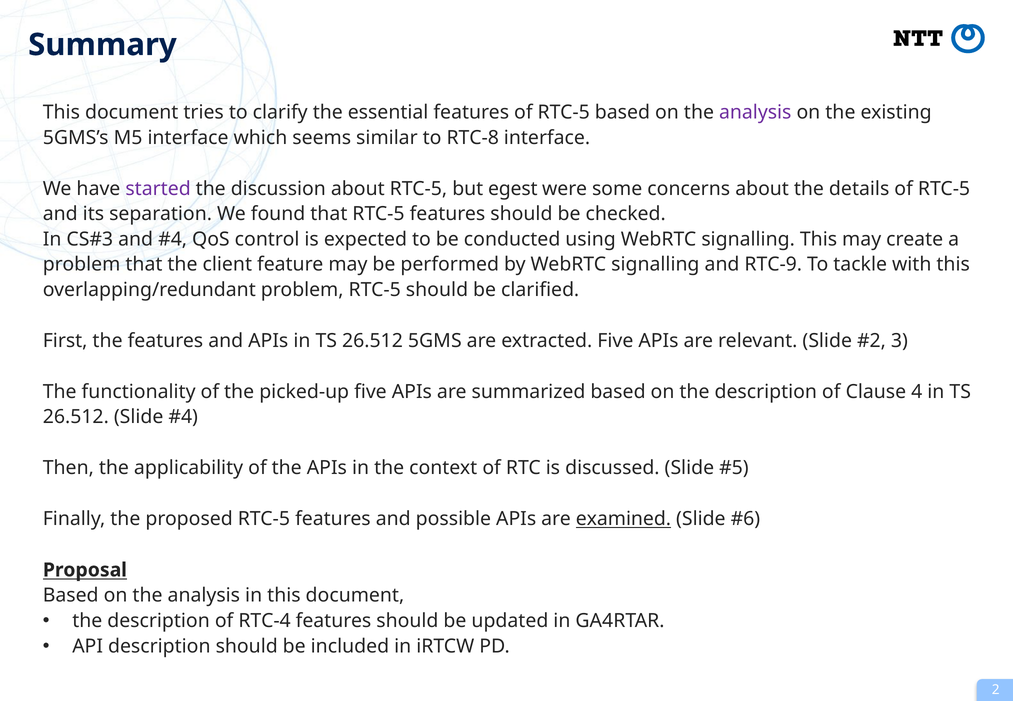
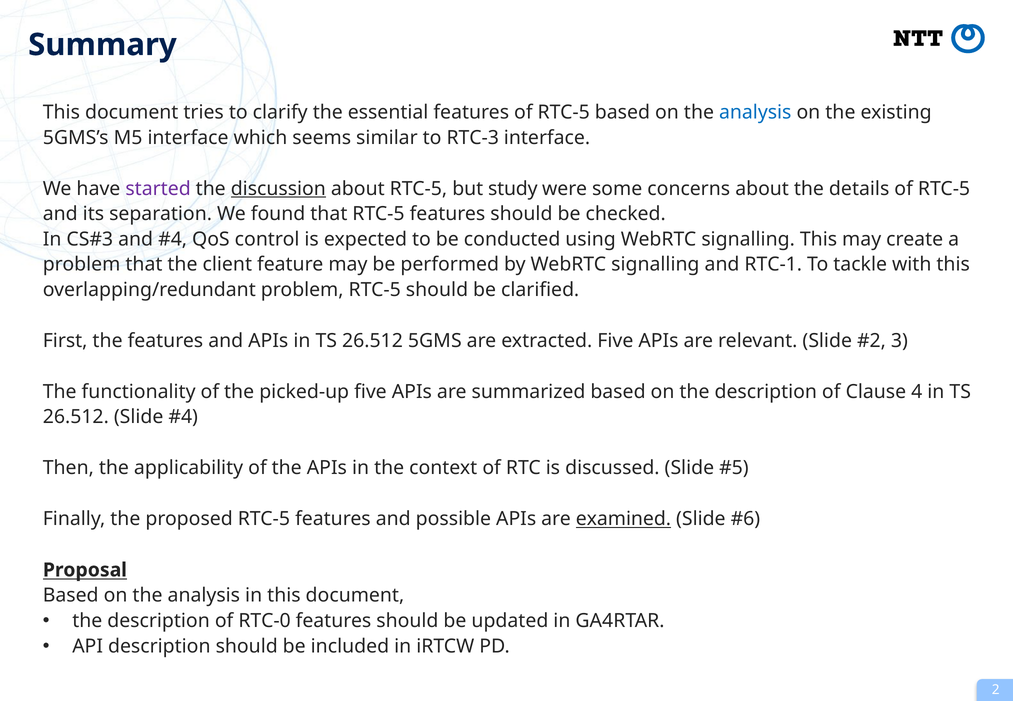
analysis at (755, 112) colour: purple -> blue
RTC-8: RTC-8 -> RTC-3
discussion underline: none -> present
egest: egest -> study
RTC-9: RTC-9 -> RTC-1
RTC-4: RTC-4 -> RTC-0
